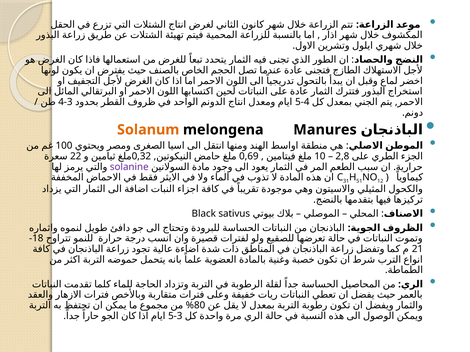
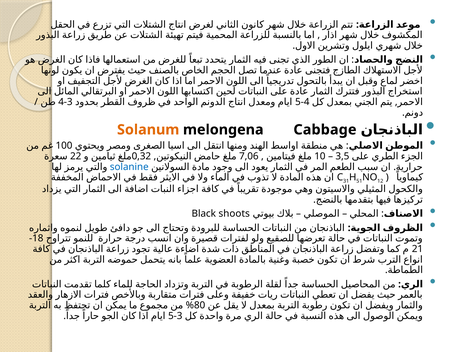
Manures: Manures -> Cabbage
0,69: 0,69 -> 7,06
2,8: 2,8 -> 3,5
solanine colour: purple -> blue
sativus: sativus -> shoots
